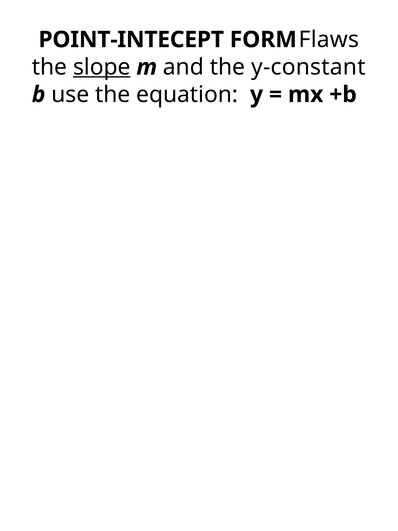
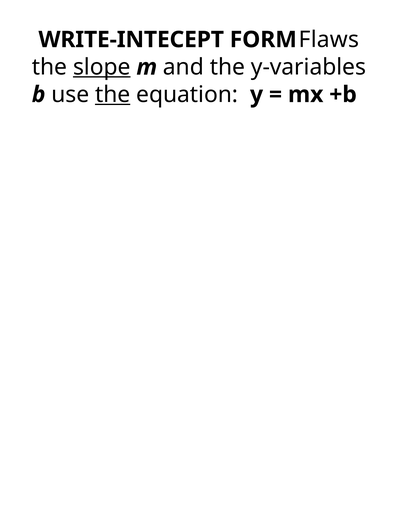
POINT-INTECEPT: POINT-INTECEPT -> WRITE-INTECEPT
y-constant: y-constant -> y-variables
the at (113, 94) underline: none -> present
